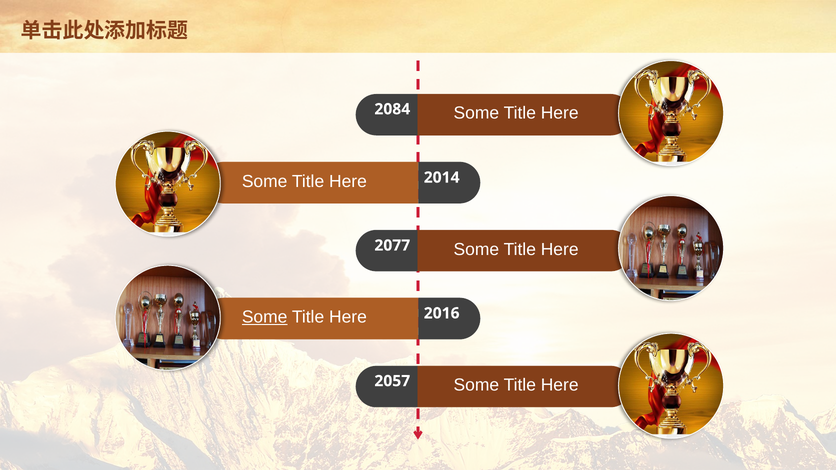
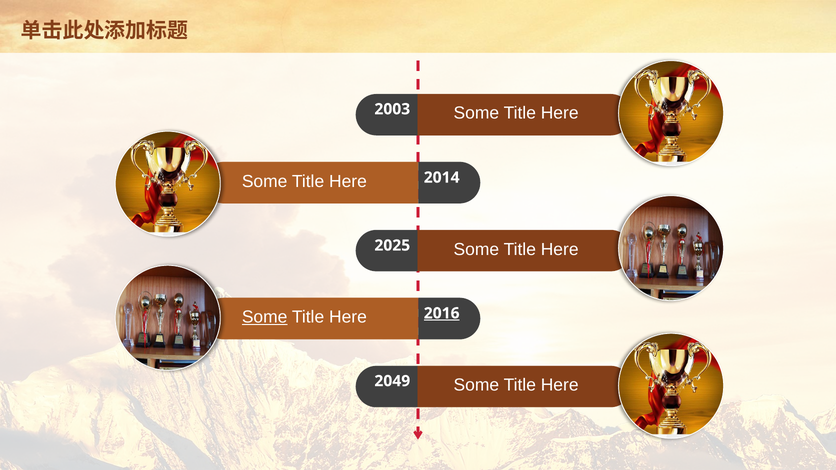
2084: 2084 -> 2003
2077: 2077 -> 2025
2016 underline: none -> present
2057: 2057 -> 2049
